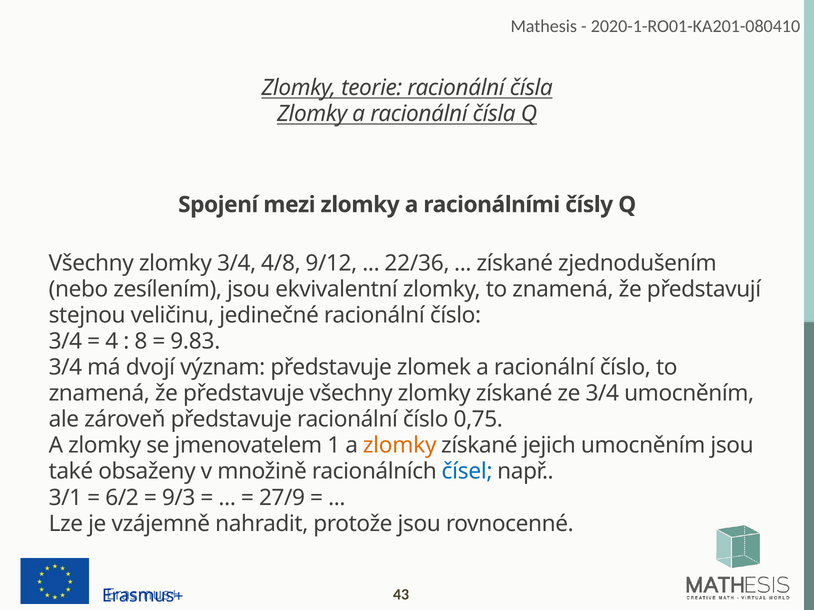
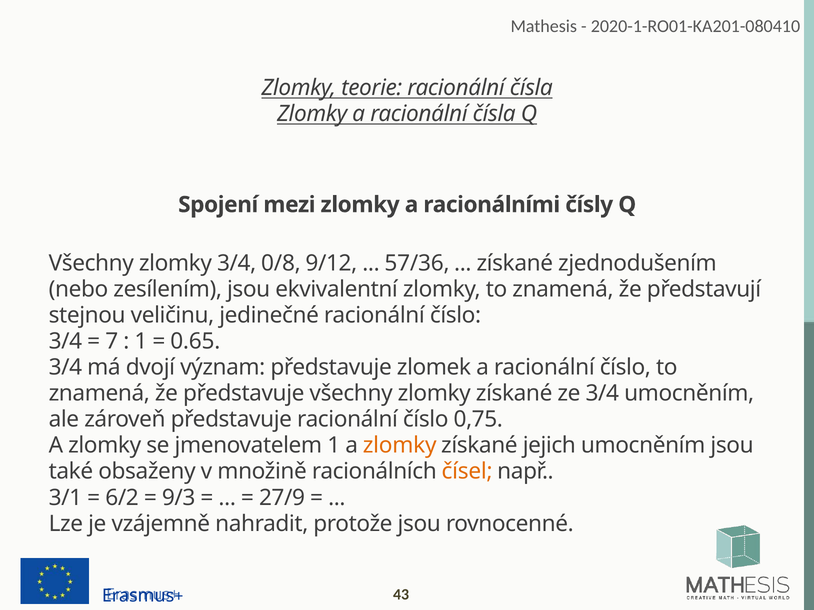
4/8: 4/8 -> 0/8
22/36: 22/36 -> 57/36
4: 4 -> 7
8 at (141, 342): 8 -> 1
9.83: 9.83 -> 0.65
čísel colour: blue -> orange
